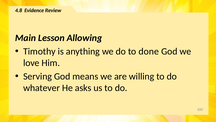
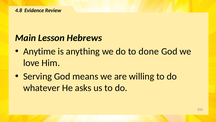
Allowing: Allowing -> Hebrews
Timothy: Timothy -> Anytime
